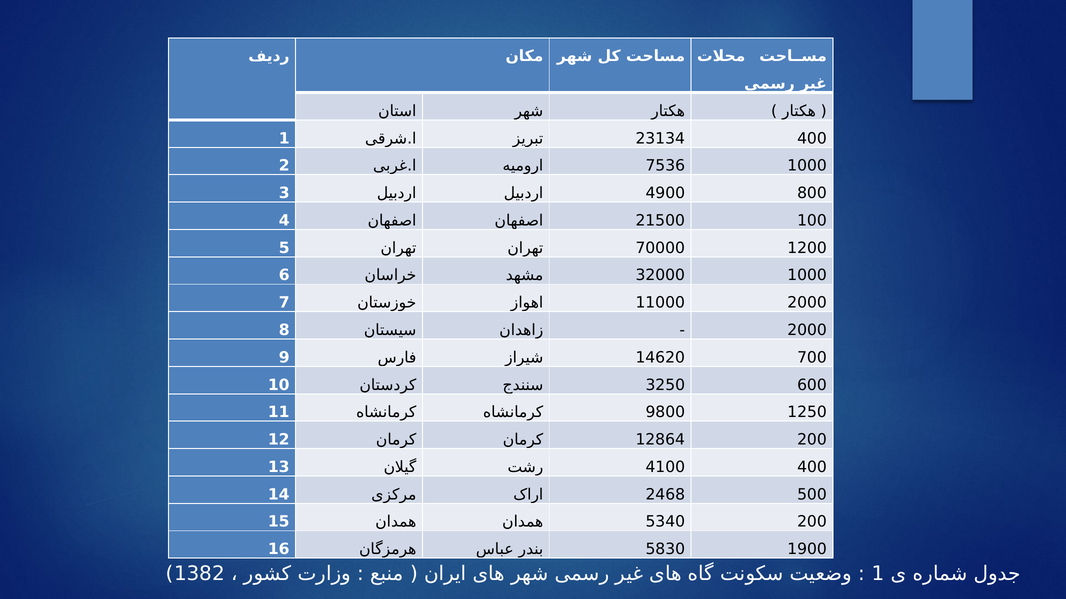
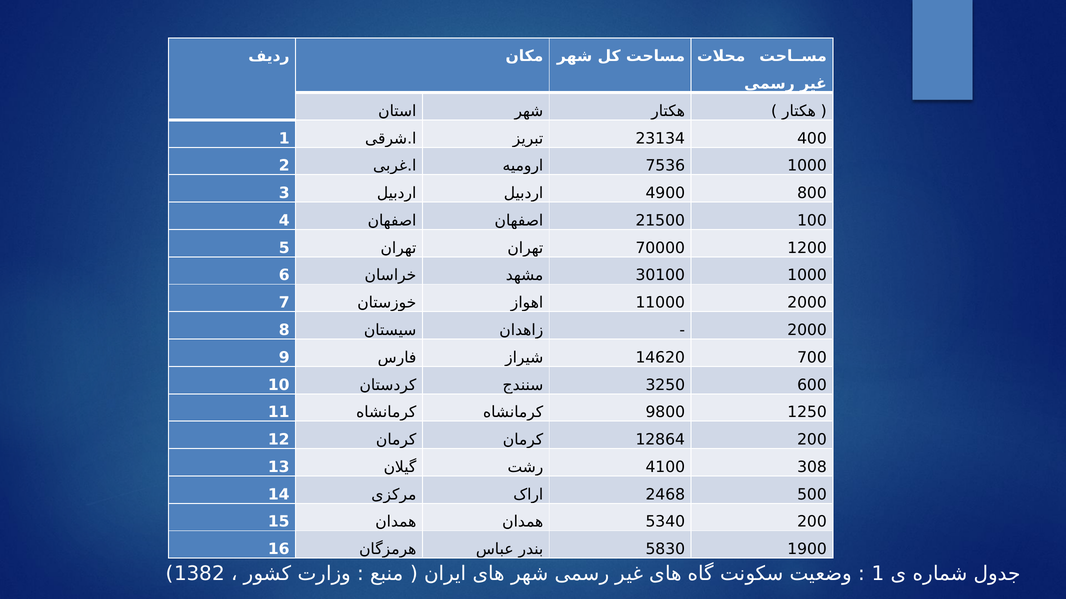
32000: 32000 -> 30100
4100 400: 400 -> 308
